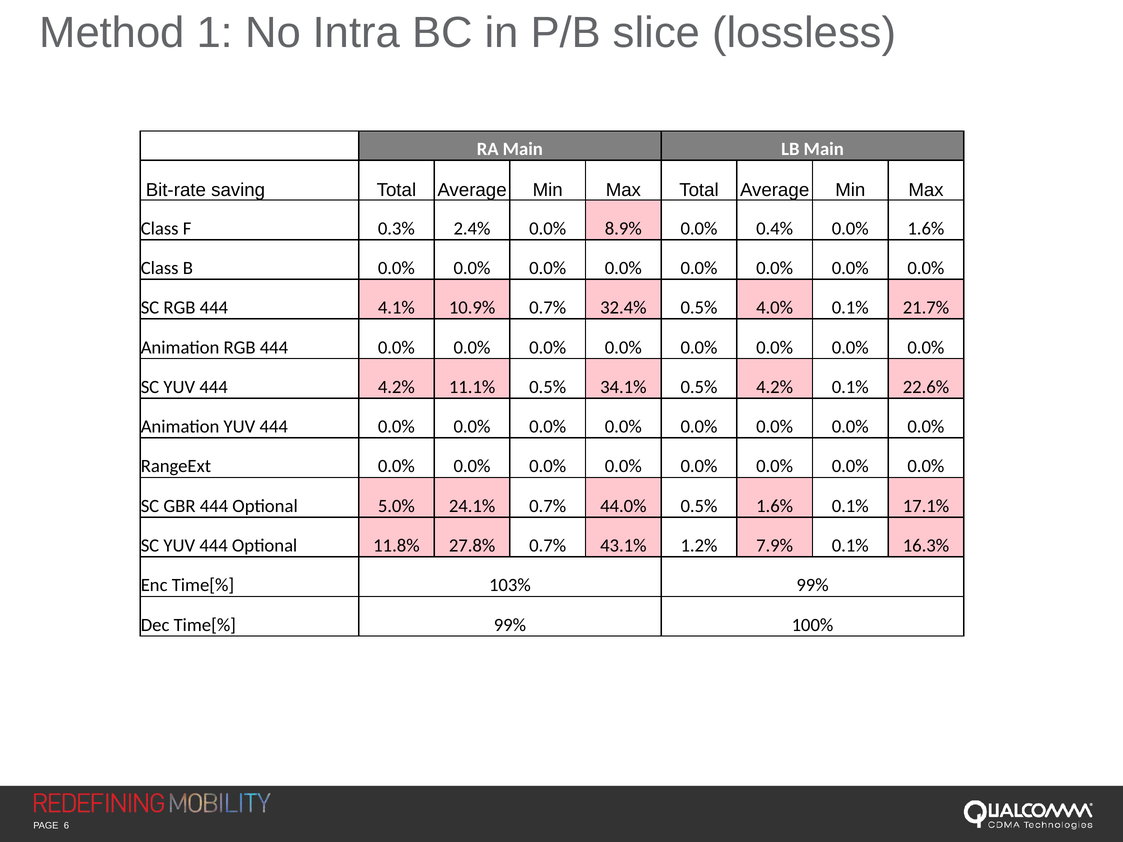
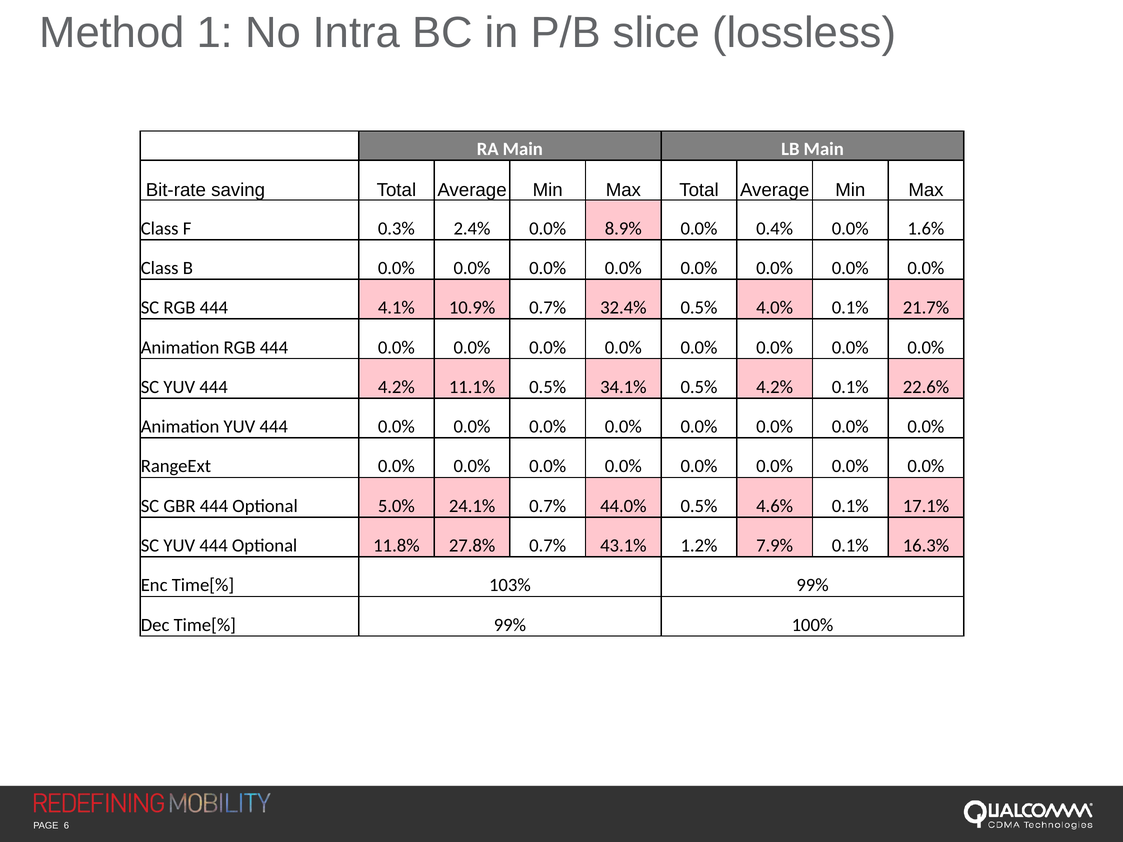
0.5% 1.6%: 1.6% -> 4.6%
